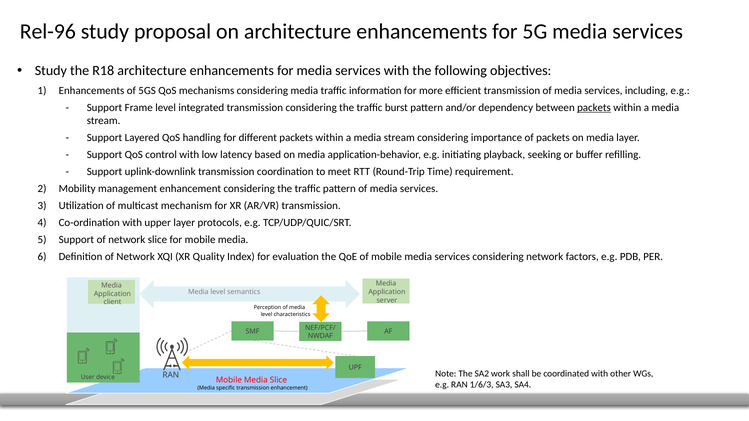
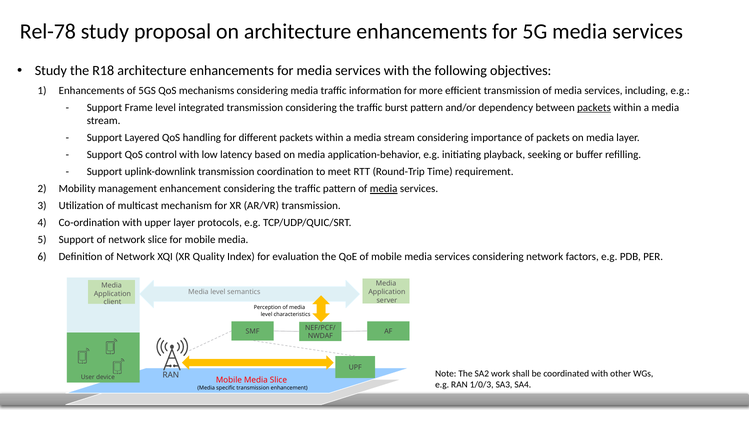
Rel-96: Rel-96 -> Rel-78
media at (384, 189) underline: none -> present
1/6/3: 1/6/3 -> 1/0/3
